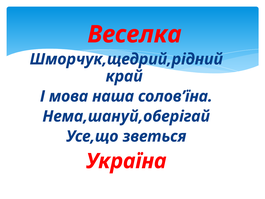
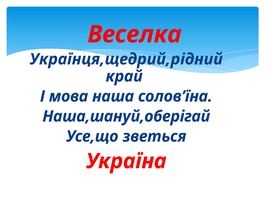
Шморчук,щедрий,рідний: Шморчук,щедрий,рідний -> Українця,щедрий,рідний
Нема,шануй,оберігай: Нема,шануй,оберігай -> Наша,шануй,оберігай
